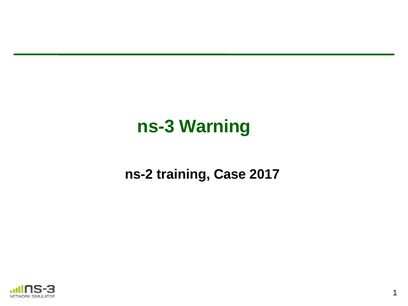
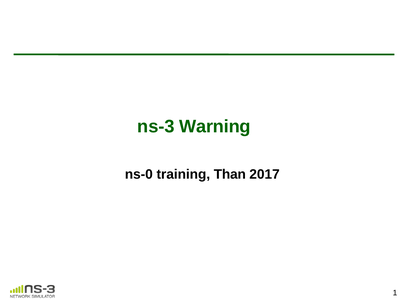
ns-2: ns-2 -> ns-0
Case: Case -> Than
